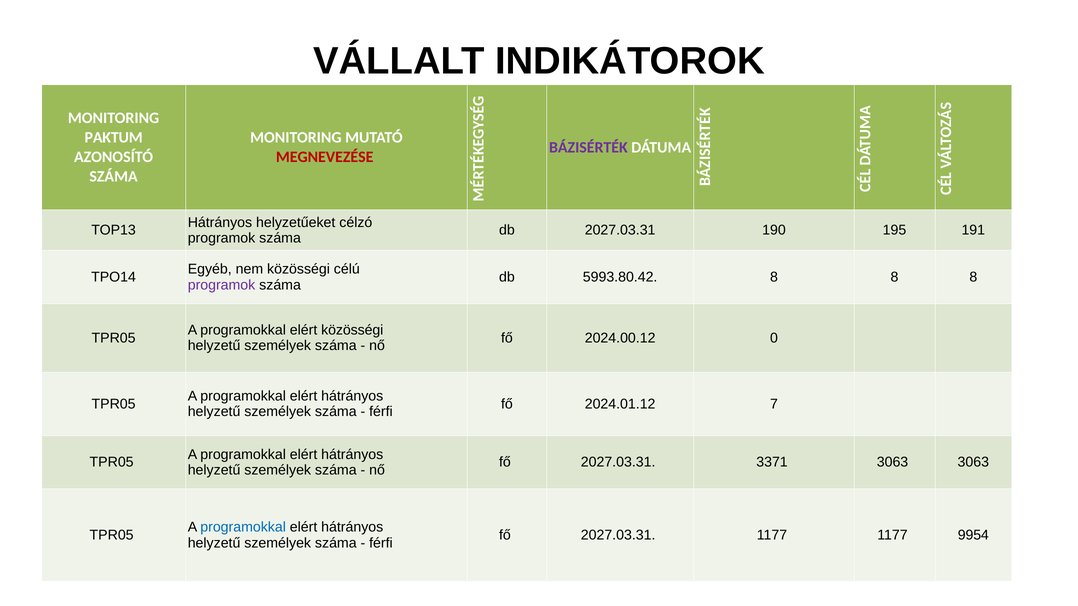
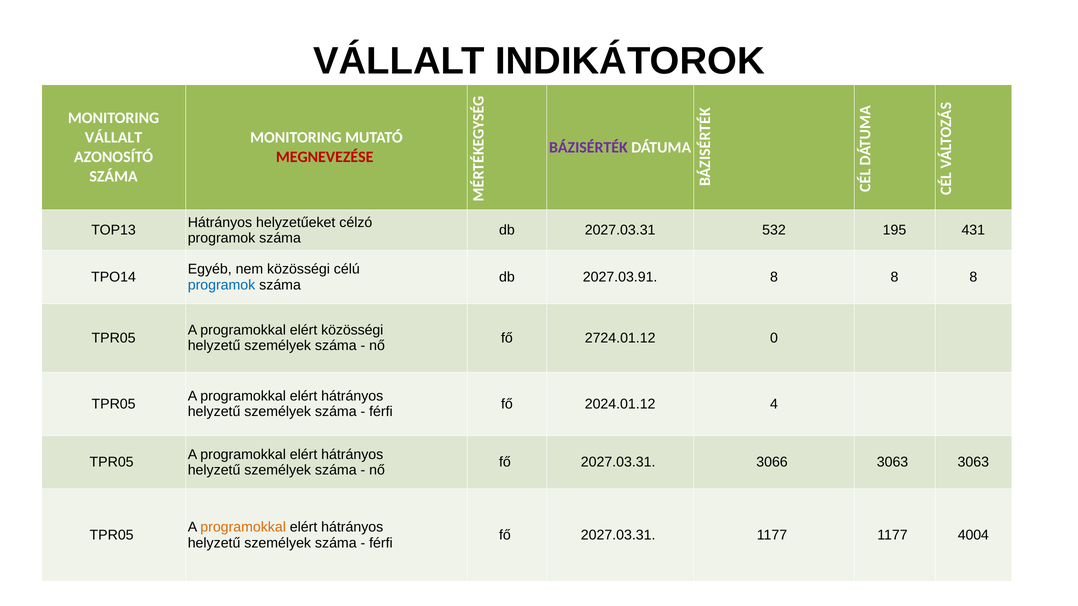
PAKTUM at (114, 138): PAKTUM -> VÁLLALT
190: 190 -> 532
191: 191 -> 431
5993.80.42: 5993.80.42 -> 2027.03.91
programok at (222, 285) colour: purple -> blue
2024.00.12: 2024.00.12 -> 2724.01.12
7: 7 -> 4
3371: 3371 -> 3066
programokkal at (243, 528) colour: blue -> orange
9954: 9954 -> 4004
